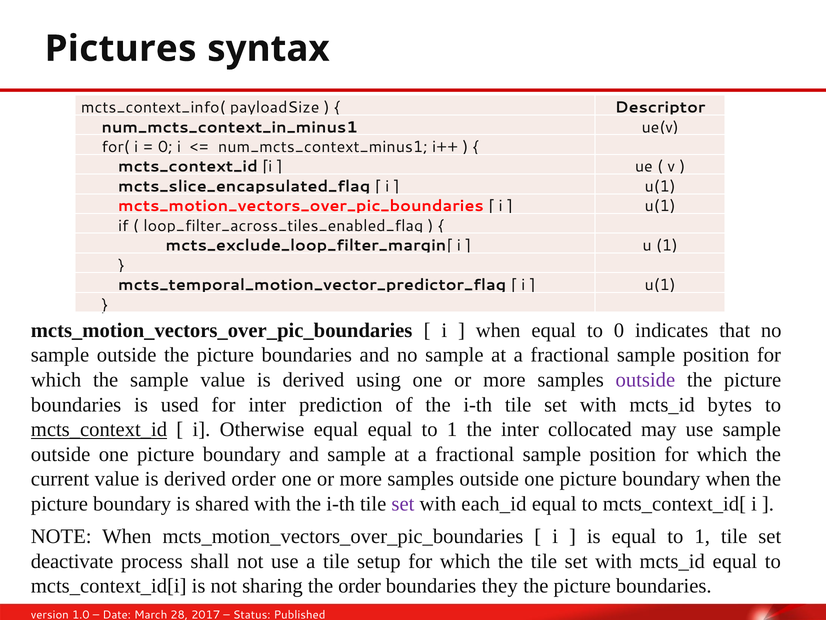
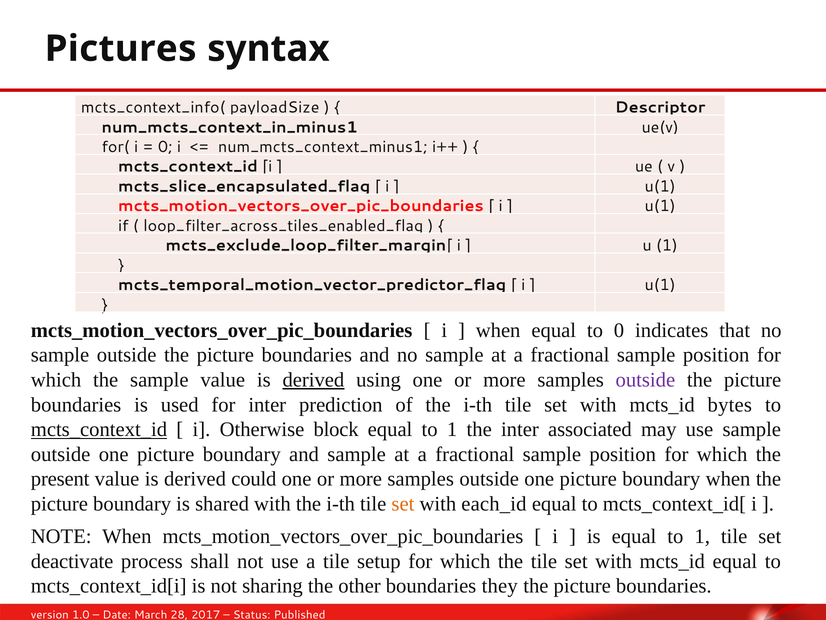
derived at (313, 380) underline: none -> present
Otherwise equal: equal -> block
collocated: collocated -> associated
current: current -> present
derived order: order -> could
set at (403, 504) colour: purple -> orange
the order: order -> other
